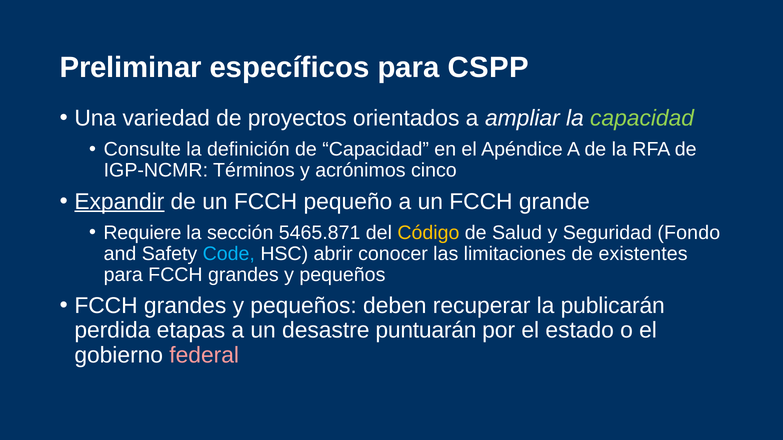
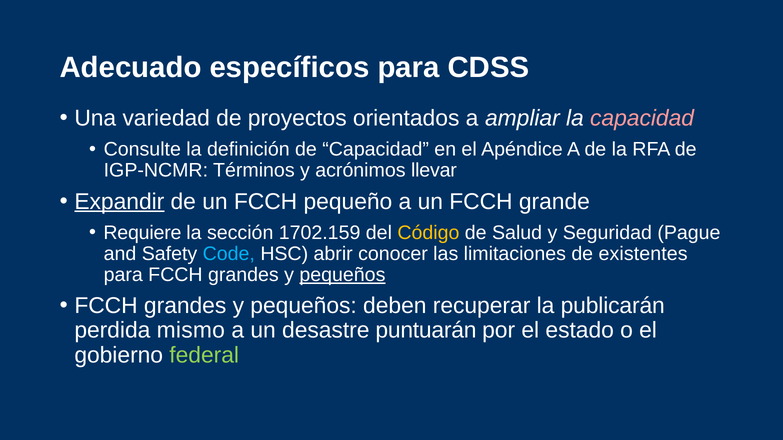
Preliminar: Preliminar -> Adecuado
CSPP: CSPP -> CDSS
capacidad at (642, 118) colour: light green -> pink
cinco: cinco -> llevar
5465.871: 5465.871 -> 1702.159
Fondo: Fondo -> Pague
pequeños at (342, 275) underline: none -> present
etapas: etapas -> mismo
federal colour: pink -> light green
